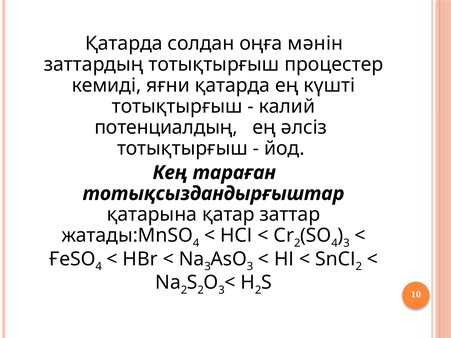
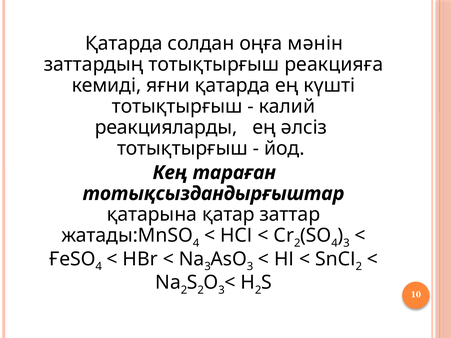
процестер: процестер -> реакцияға
потенциалдың: потенциалдың -> реакцияларды
